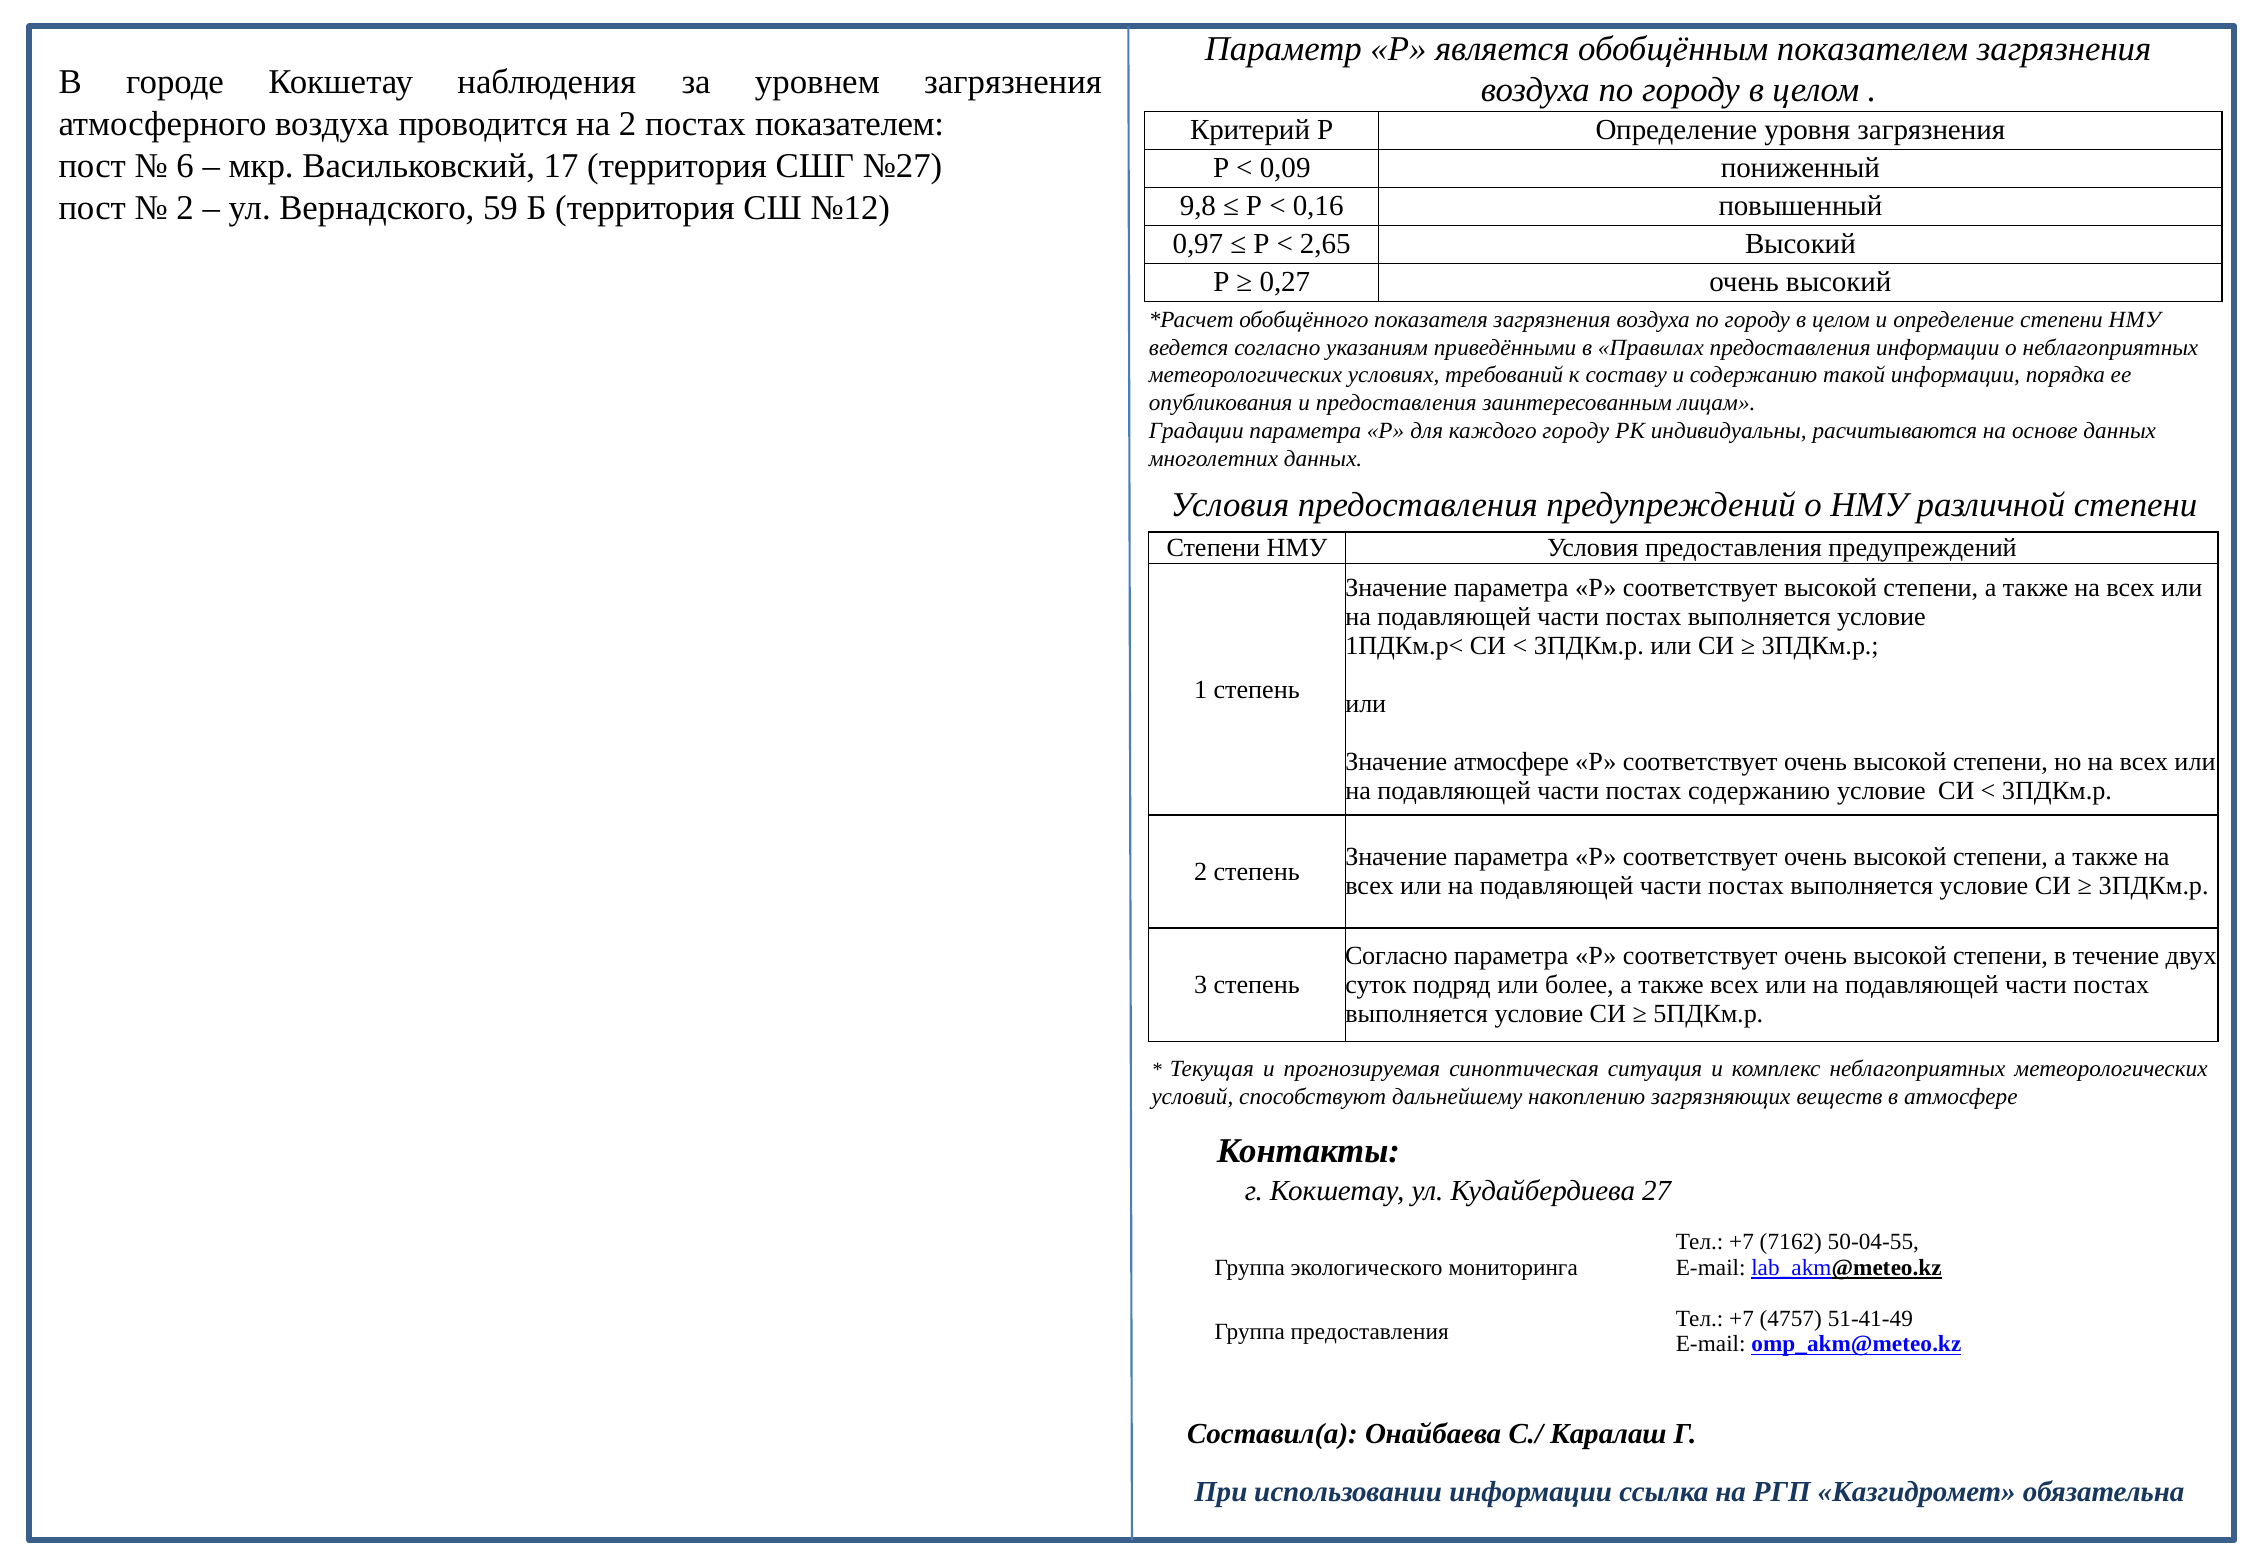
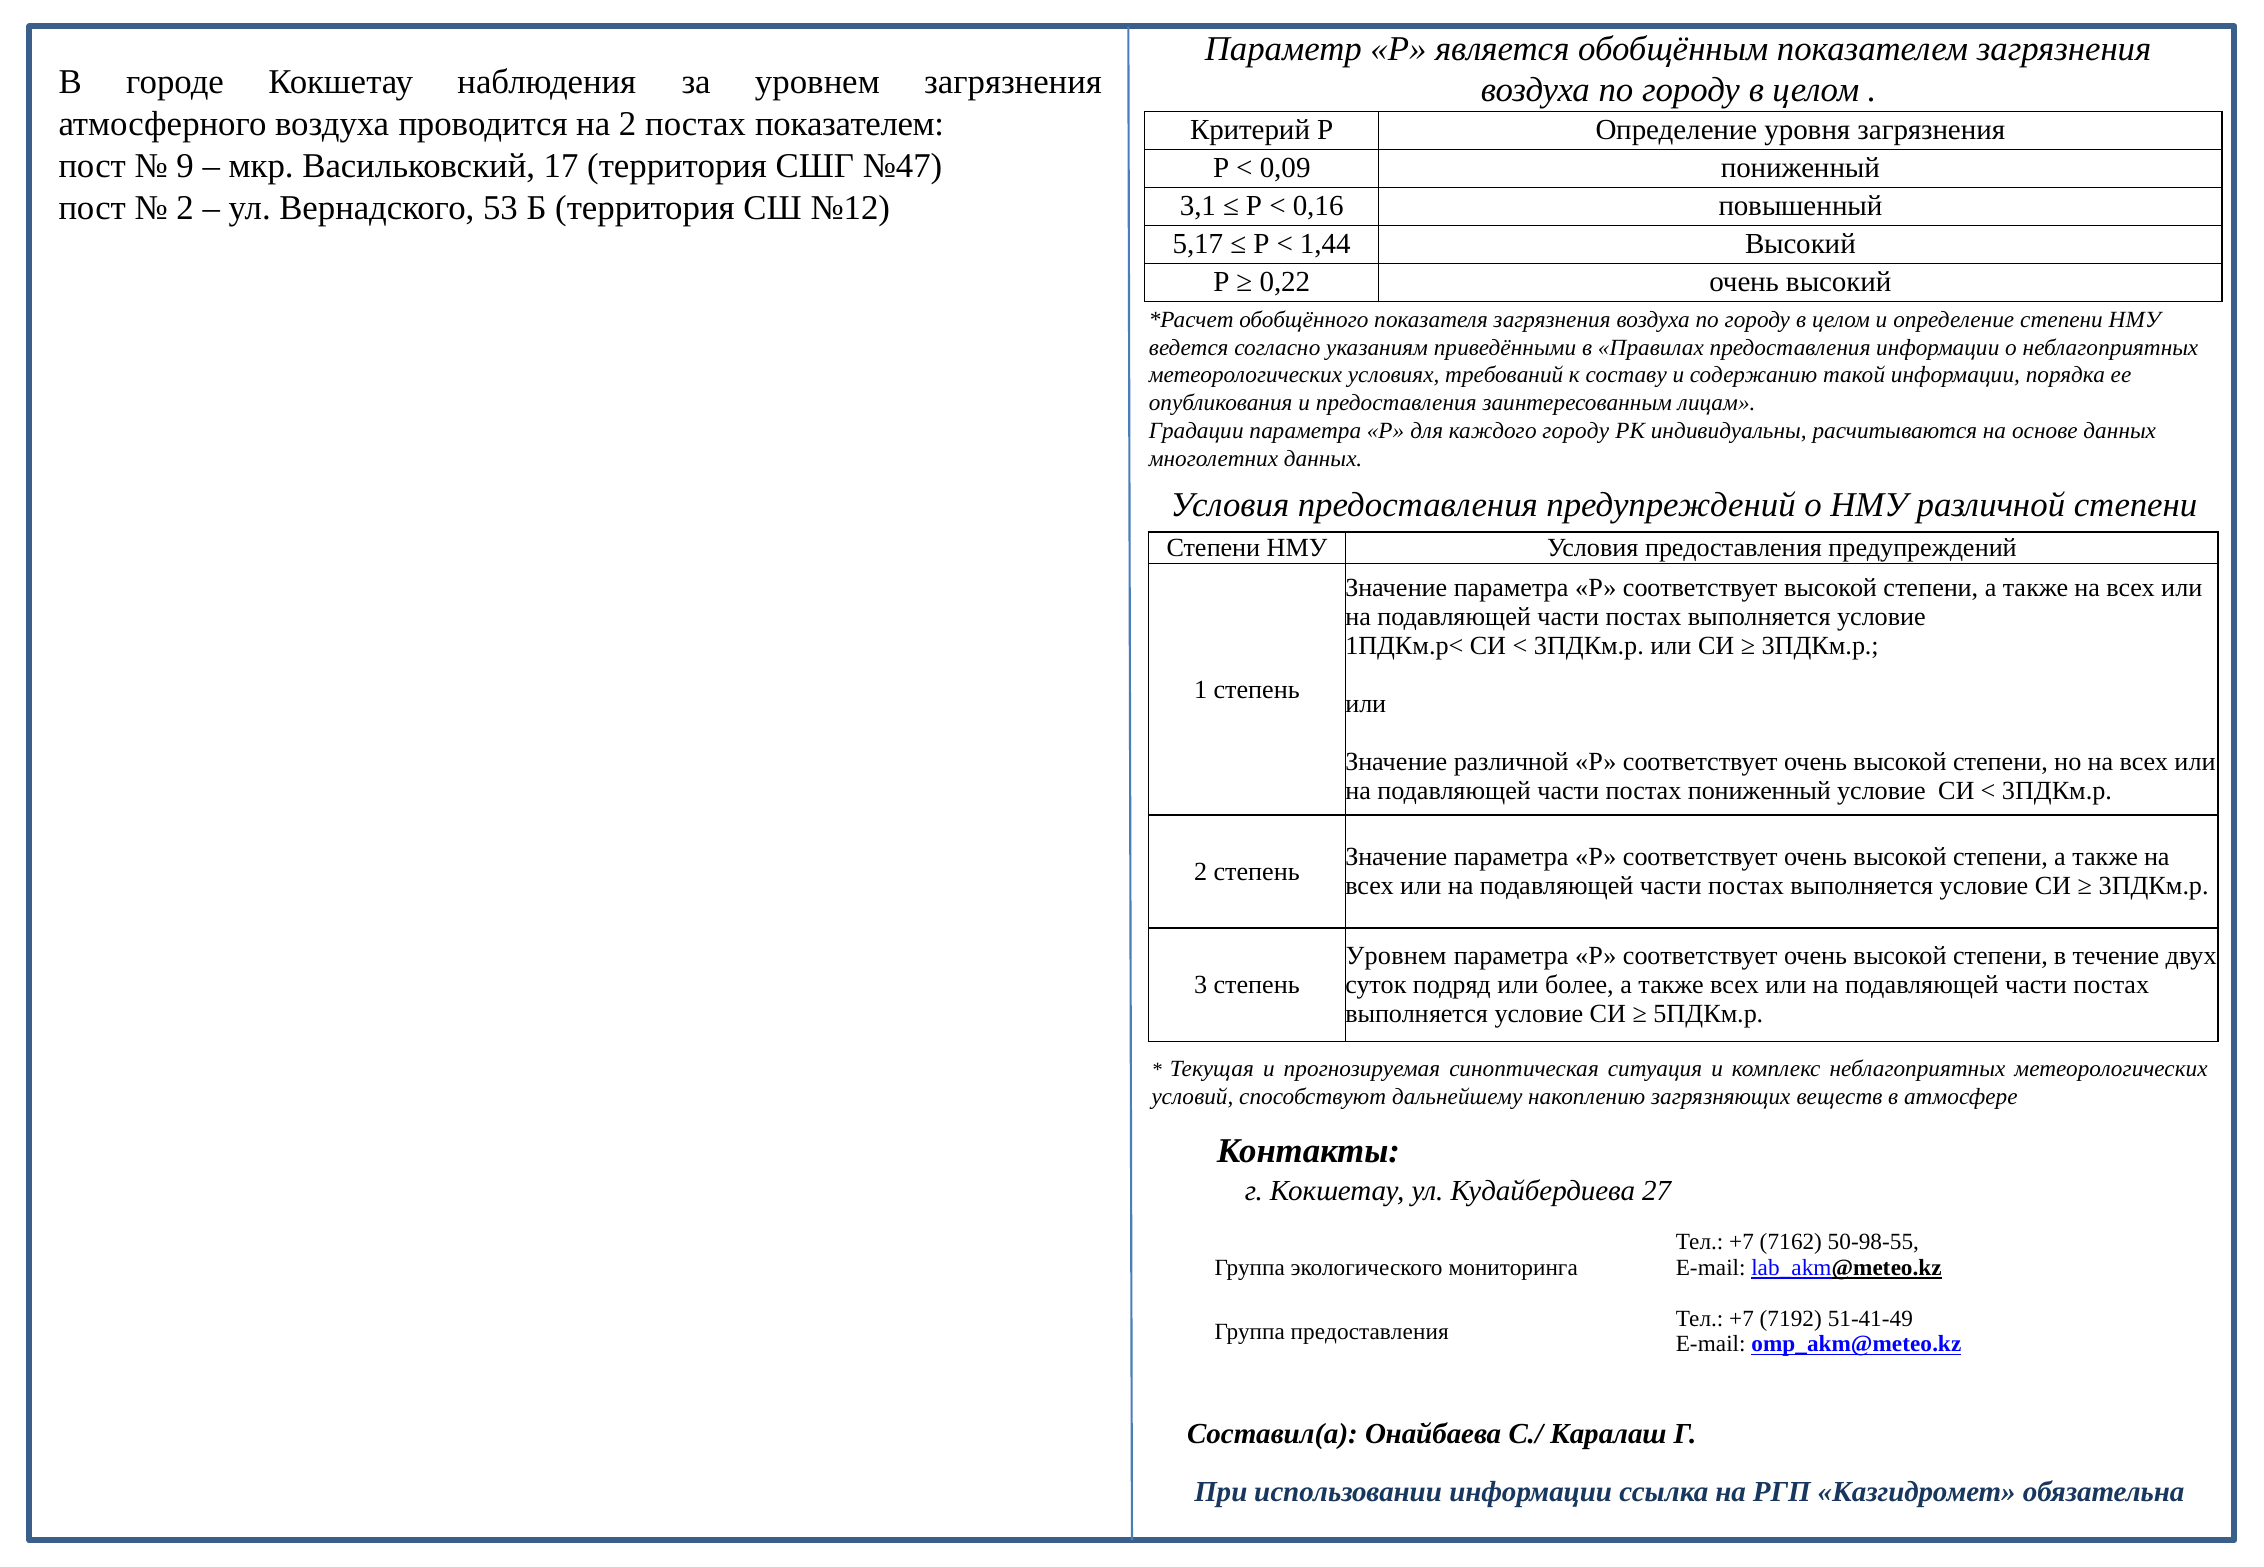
6: 6 -> 9
№27: №27 -> №47
59: 59 -> 53
9,8: 9,8 -> 3,1
0,97: 0,97 -> 5,17
2,65: 2,65 -> 1,44
0,27: 0,27 -> 0,22
Значение атмосфере: атмосфере -> различной
постах содержанию: содержанию -> пониженный
Согласно at (1396, 956): Согласно -> Уровнем
50-04-55: 50-04-55 -> 50-98-55
4757: 4757 -> 7192
